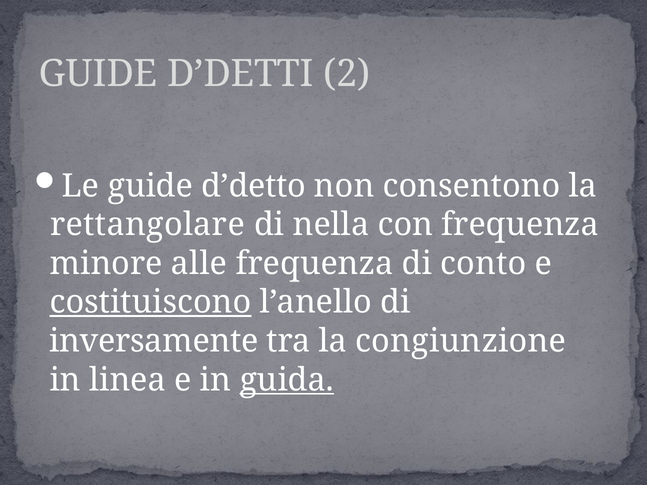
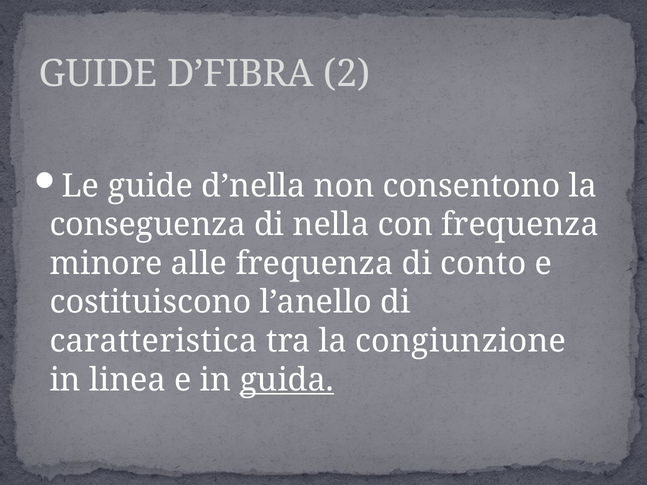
D’DETTI: D’DETTI -> D’FIBRA
d’detto: d’detto -> d’nella
rettangolare: rettangolare -> conseguenza
costituiscono underline: present -> none
inversamente: inversamente -> caratteristica
